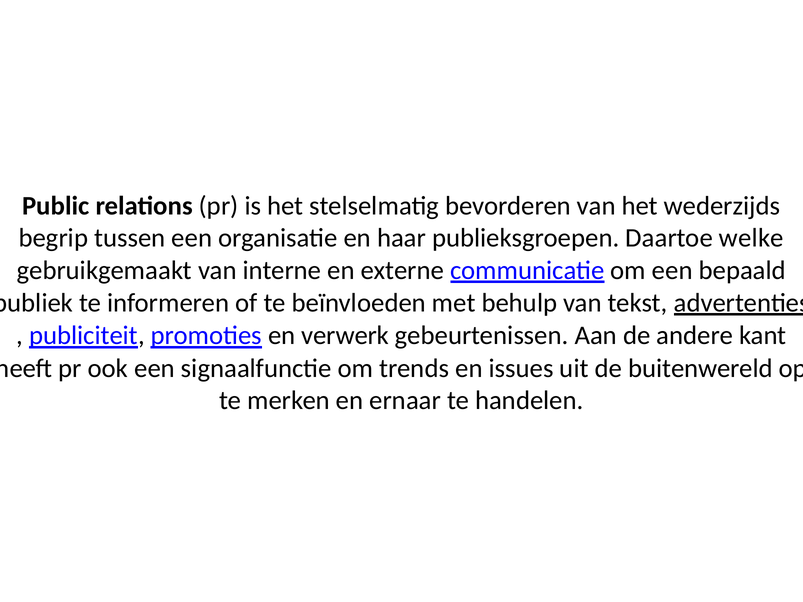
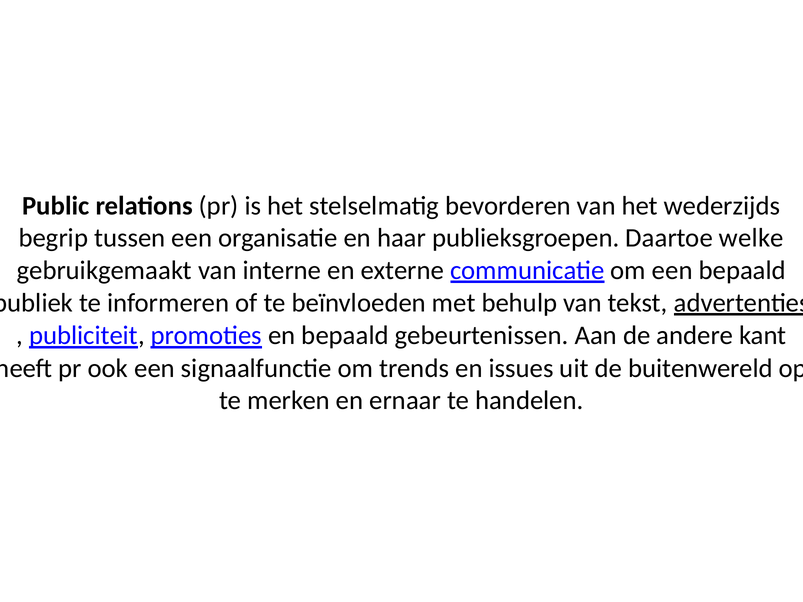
en verwerk: verwerk -> bepaald
